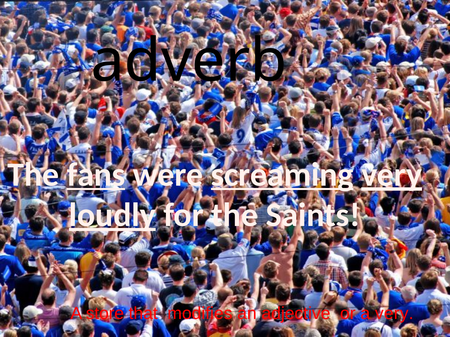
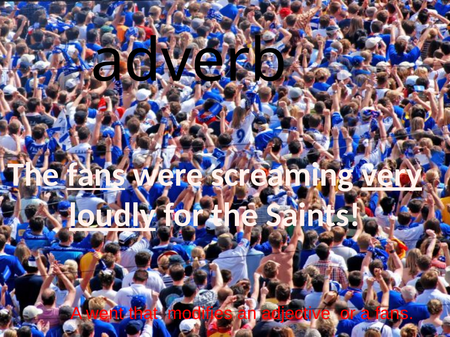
screaming underline: present -> none
store: store -> went
a very: very -> fans
